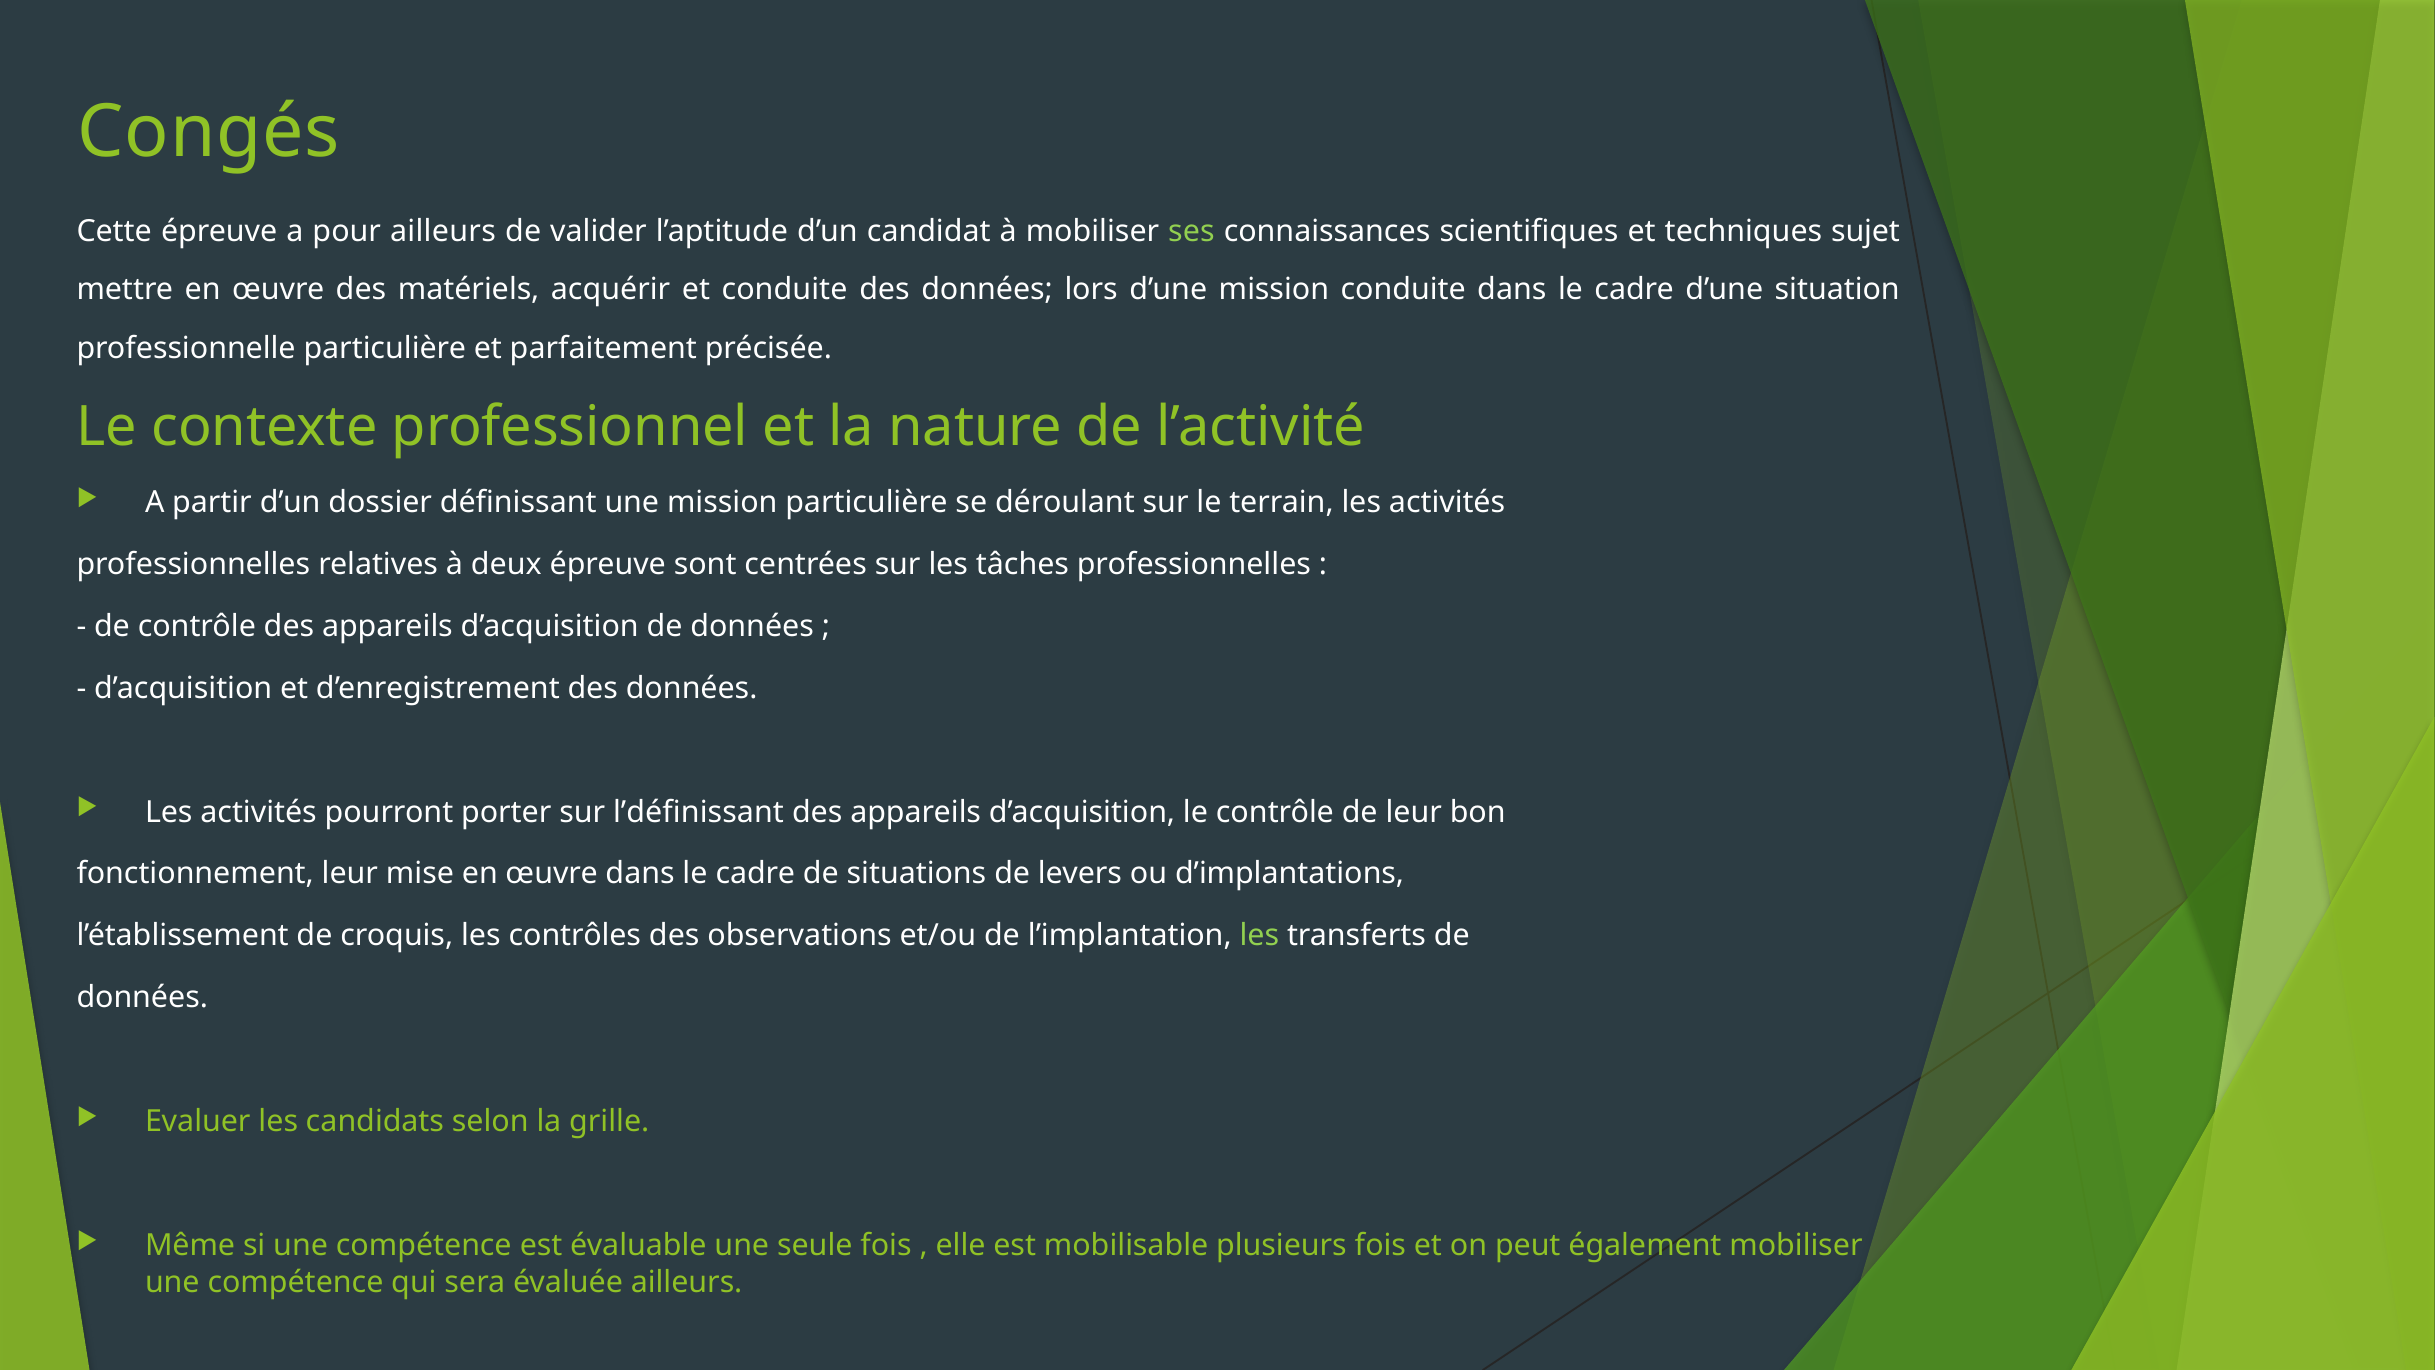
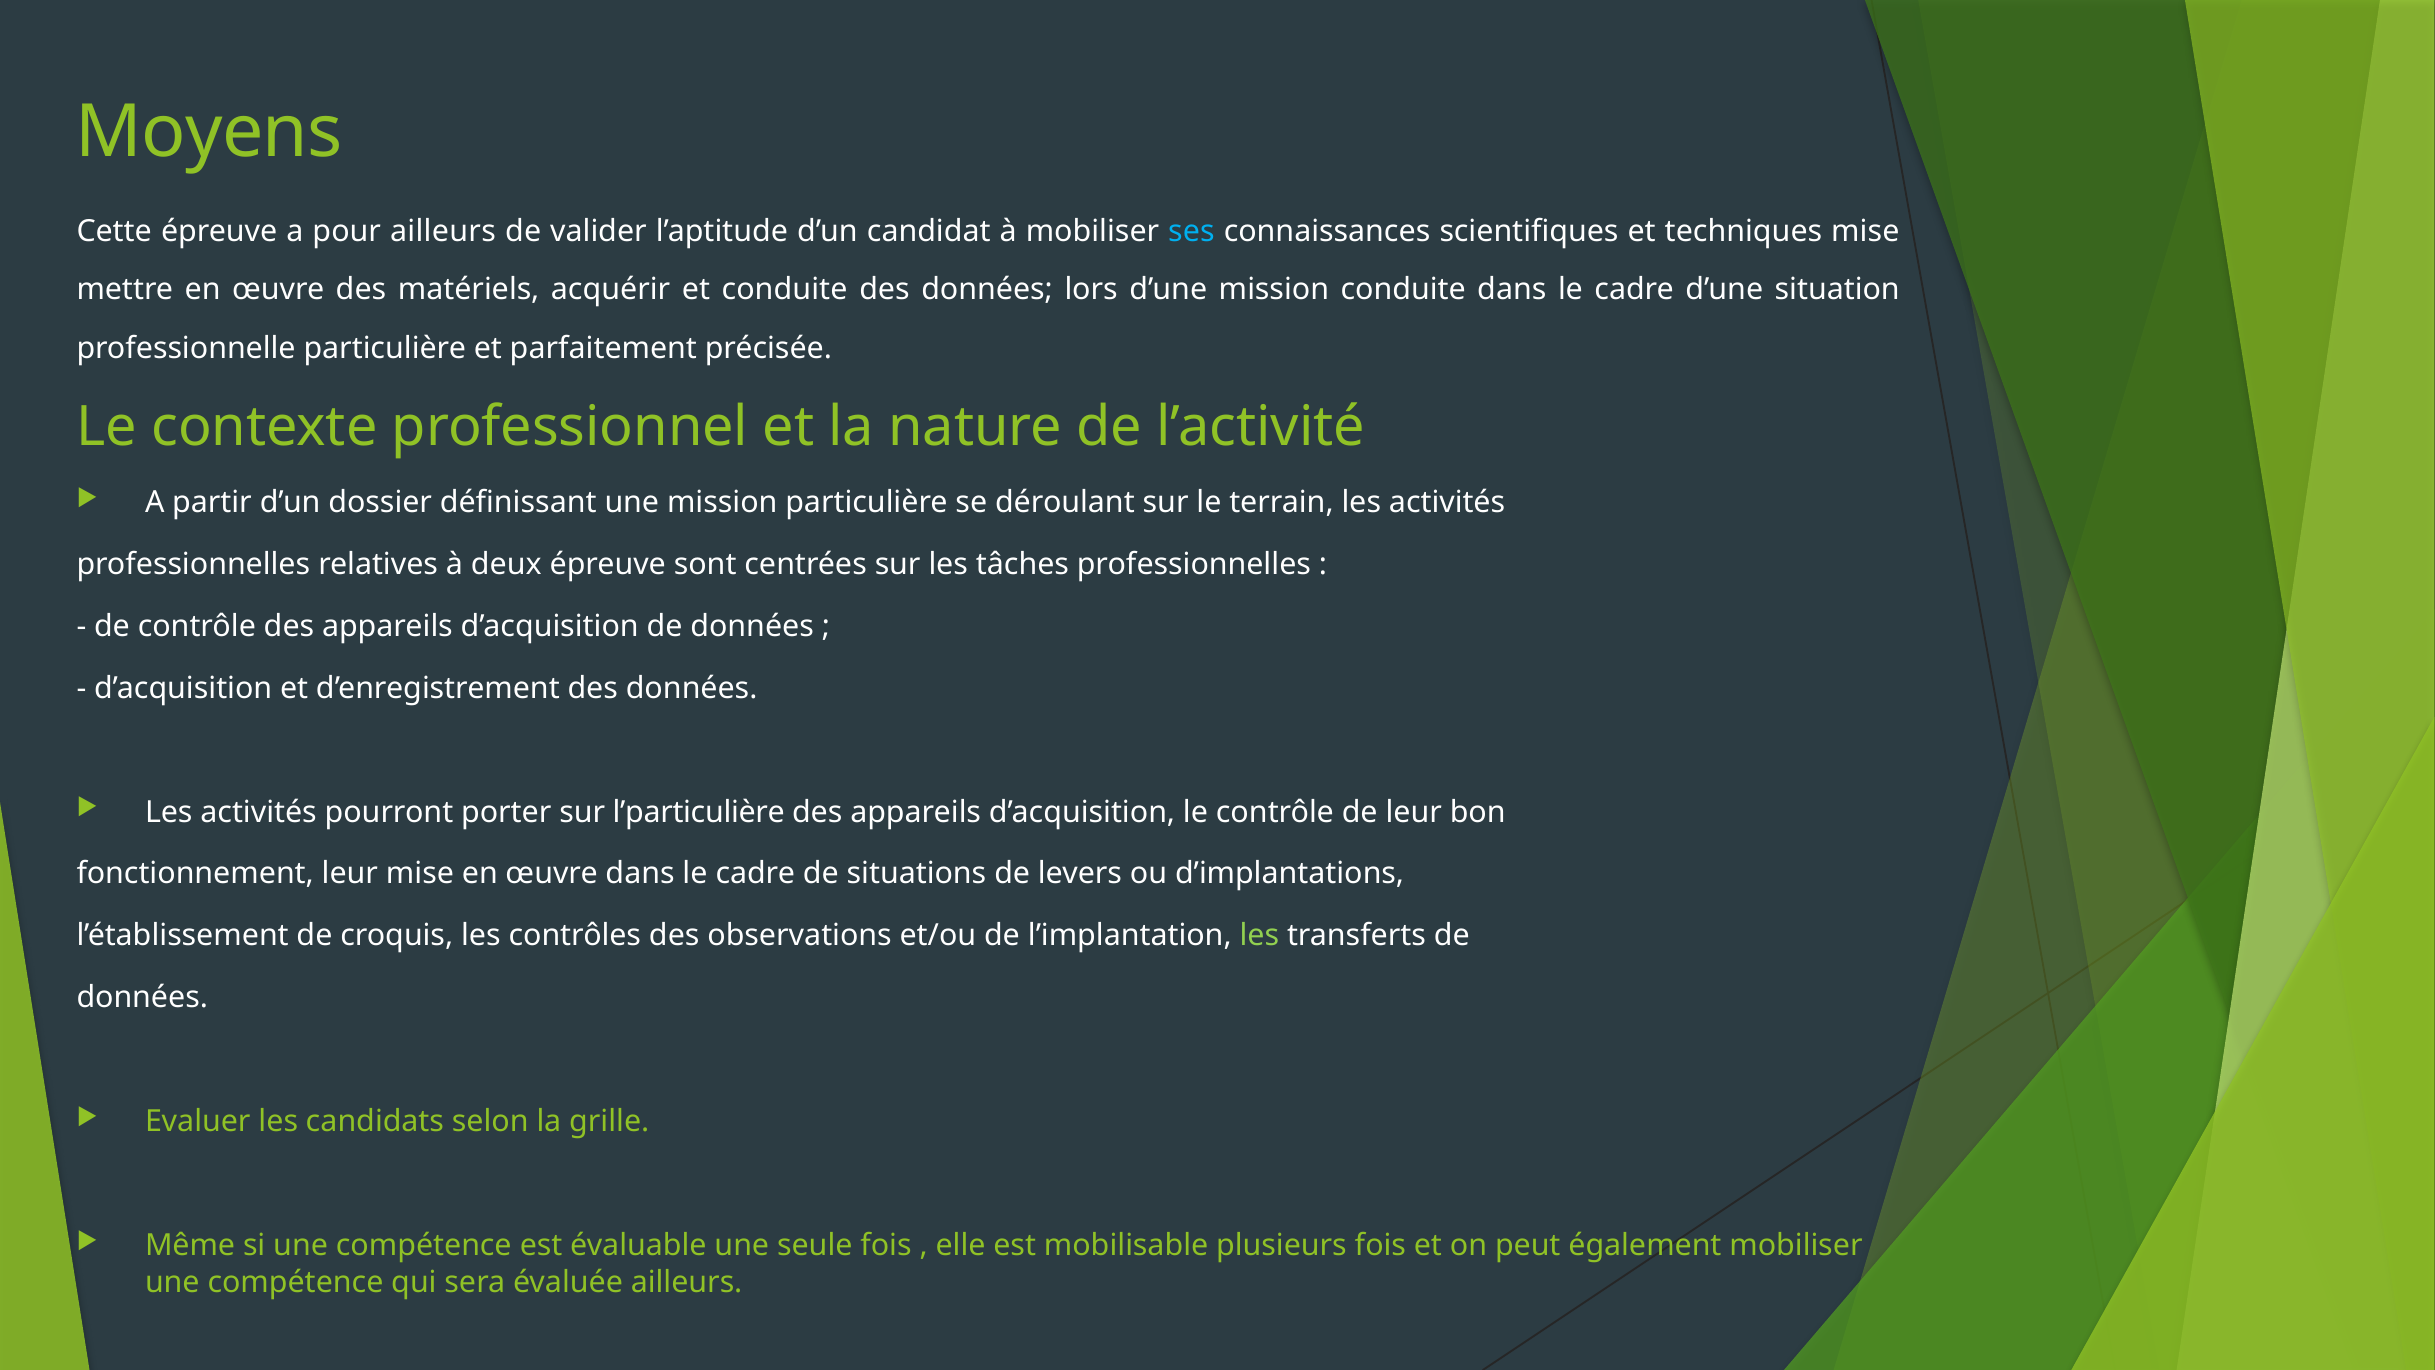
Congés: Congés -> Moyens
ses colour: light green -> light blue
techniques sujet: sujet -> mise
l’définissant: l’définissant -> l’particulière
